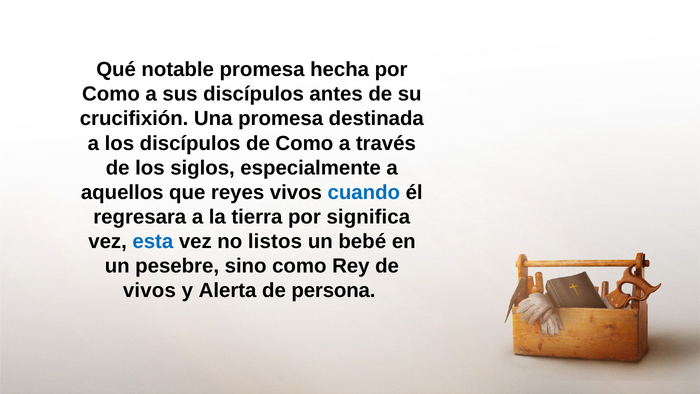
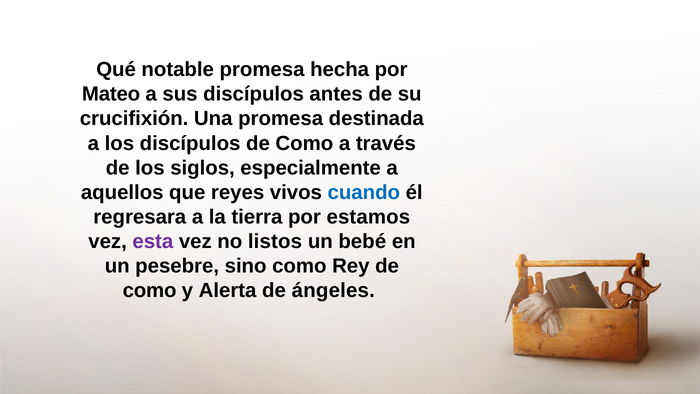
Como at (111, 94): Como -> Mateo
significa: significa -> estamos
esta colour: blue -> purple
vivos at (149, 290): vivos -> como
persona: persona -> ángeles
